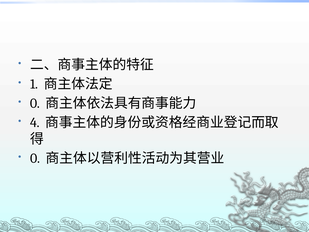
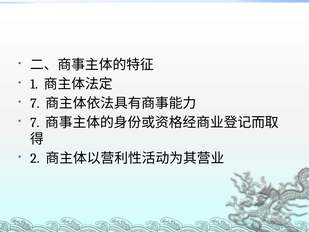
0 at (35, 103): 0 -> 7
4 at (35, 123): 4 -> 7
0 at (35, 158): 0 -> 2
